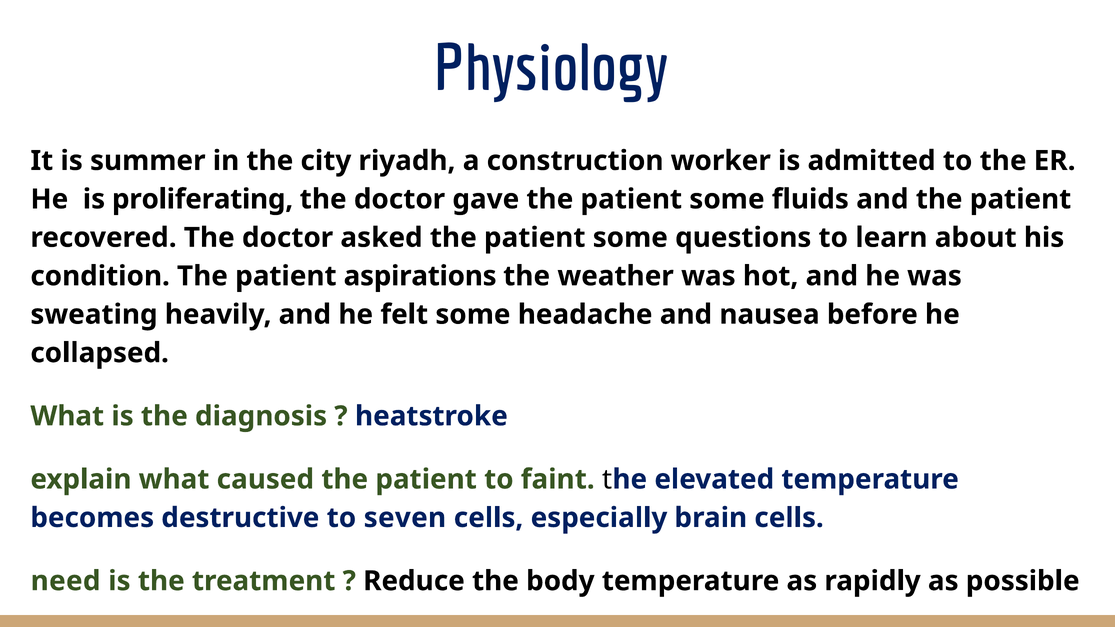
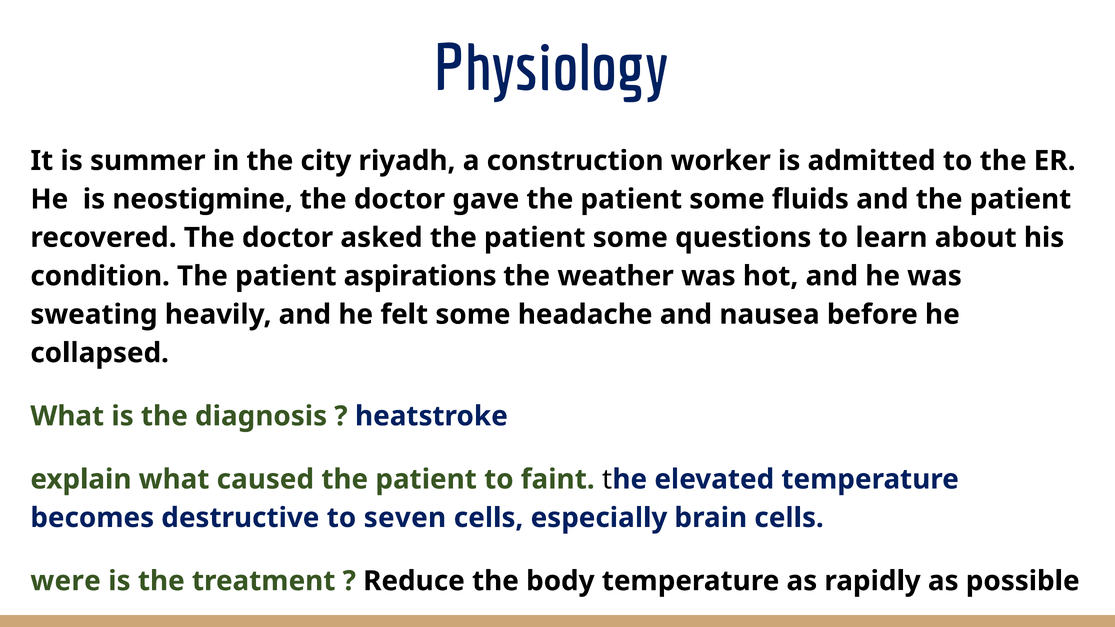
proliferating: proliferating -> neostigmine
need: need -> were
